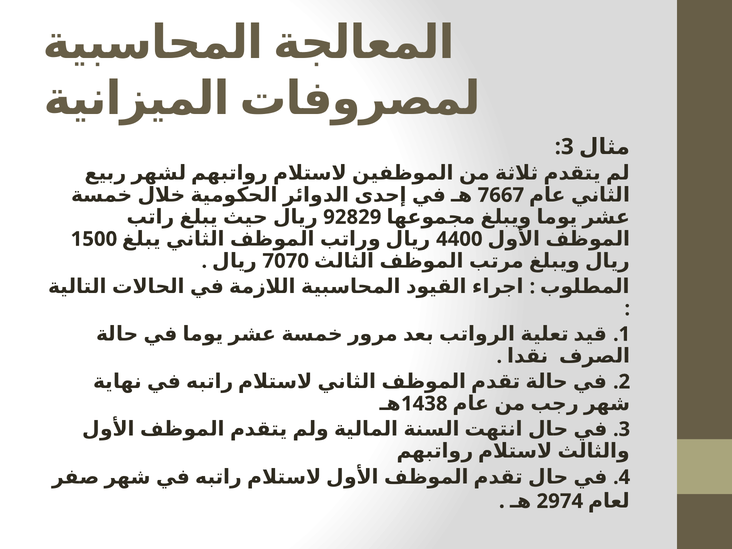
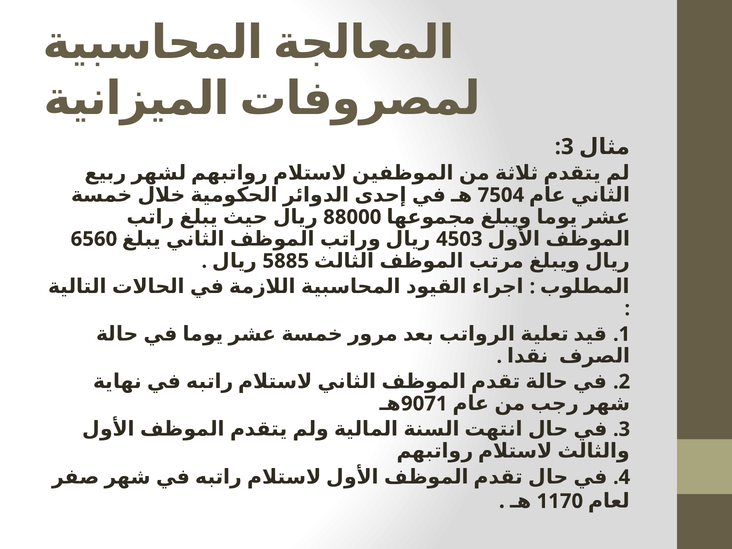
7667: 7667 -> 7504
92829: 92829 -> 88000
1500: 1500 -> 6560
4400: 4400 -> 4503
7070: 7070 -> 5885
1438: 1438 -> 9071
2974: 2974 -> 1170
